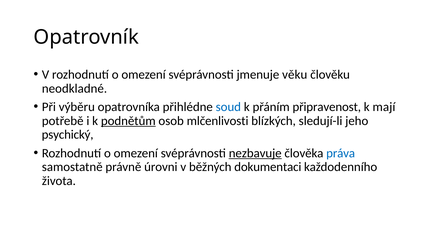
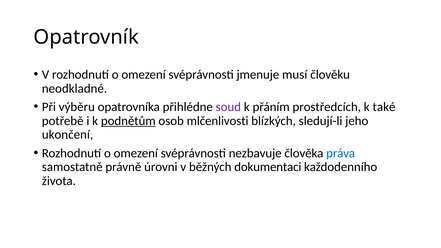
věku: věku -> musí
soud colour: blue -> purple
připravenost: připravenost -> prostředcích
mají: mají -> také
psychický: psychický -> ukončení
nezbavuje underline: present -> none
